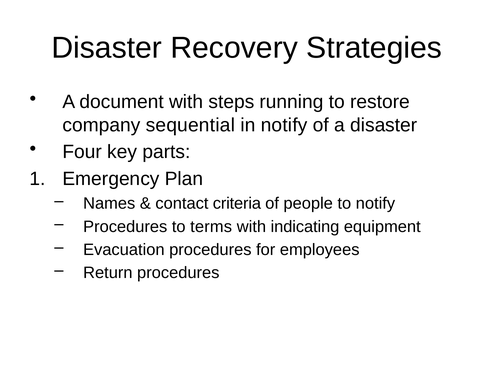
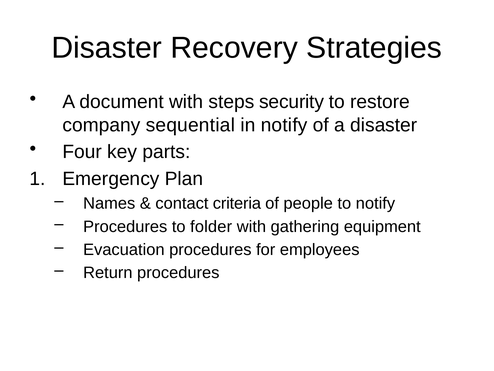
running: running -> security
terms: terms -> folder
indicating: indicating -> gathering
